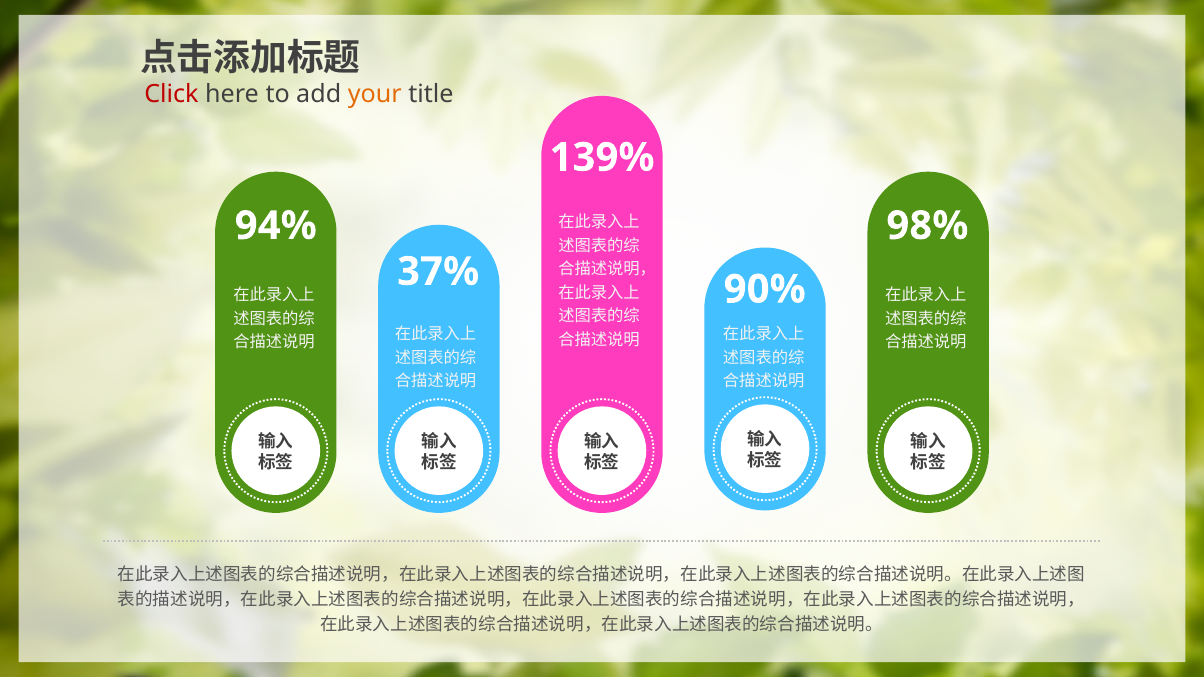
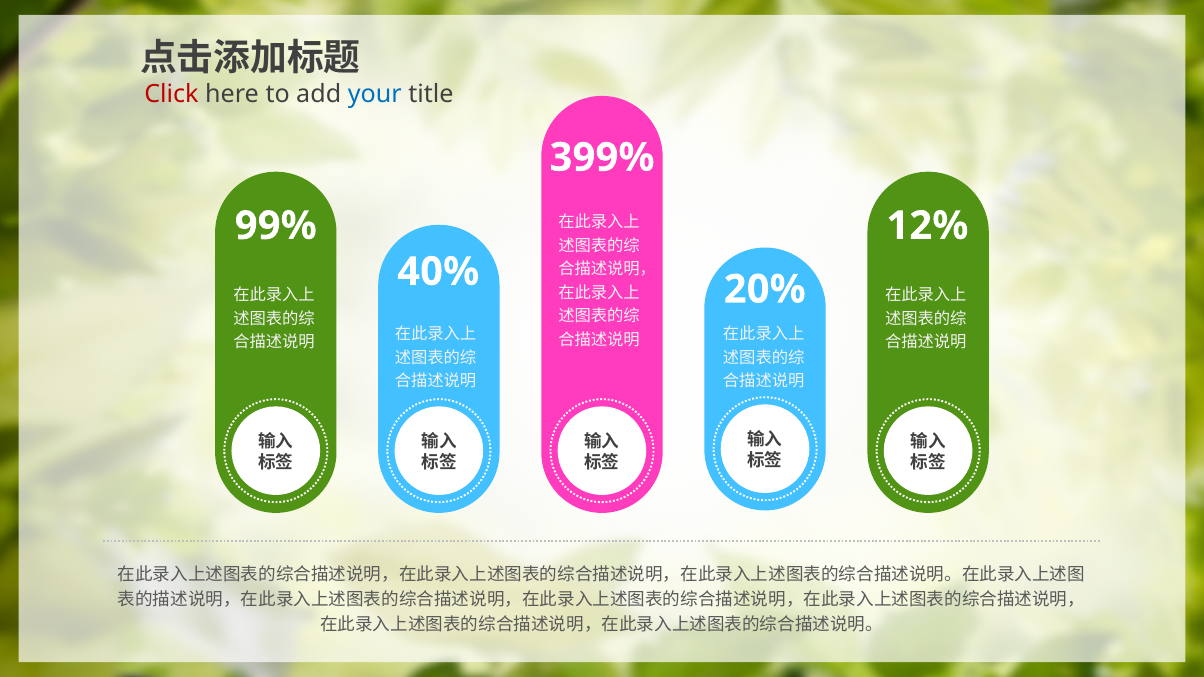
your colour: orange -> blue
139%: 139% -> 399%
94%: 94% -> 99%
98%: 98% -> 12%
37%: 37% -> 40%
90%: 90% -> 20%
